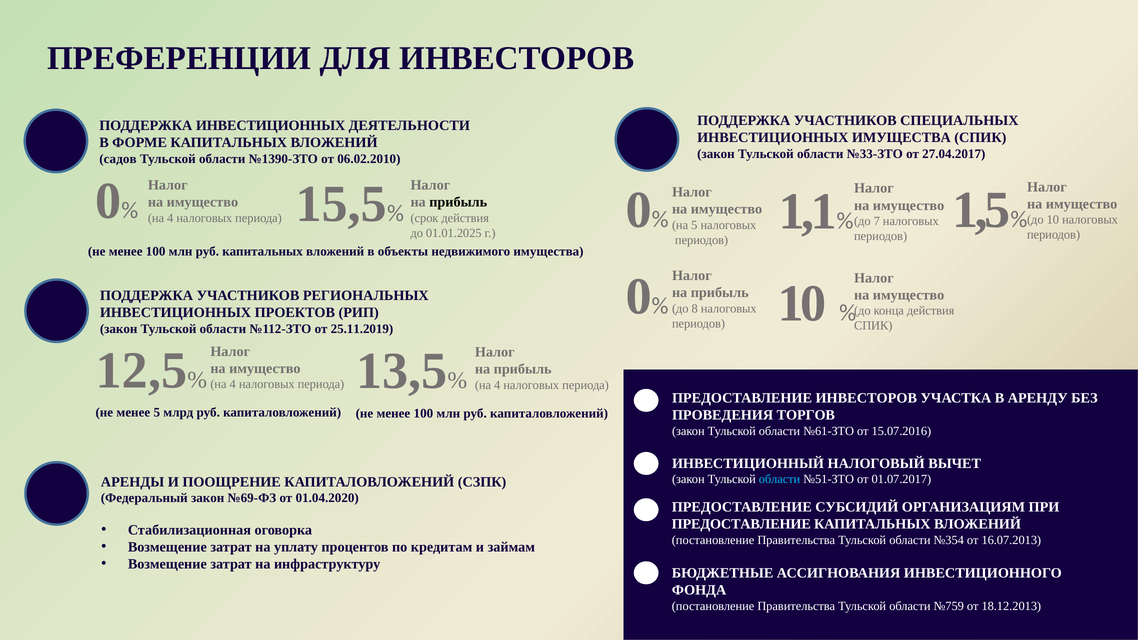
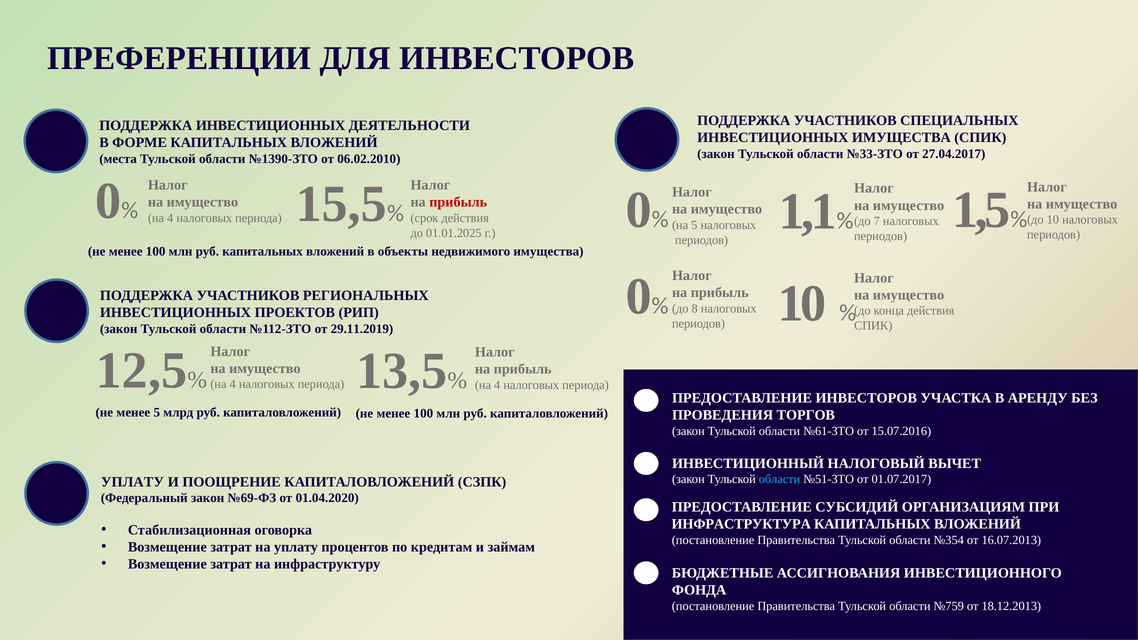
садов: садов -> места
прибыль at (458, 202) colour: black -> red
25.11.2019: 25.11.2019 -> 29.11.2019
АРЕНДЫ at (133, 482): АРЕНДЫ -> УПЛАТУ
ПРЕДОСТАВЛЕНИЕ at (741, 524): ПРЕДОСТАВЛЕНИЕ -> ИНФРАСТРУКТУРА
